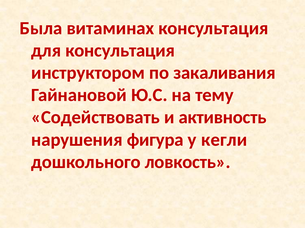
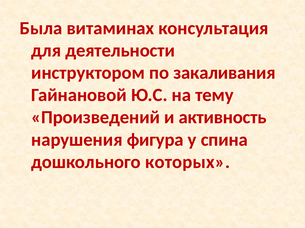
для консультация: консультация -> деятельности
Содействовать: Содействовать -> Произведений
кегли: кегли -> спина
ловкость: ловкость -> которых
